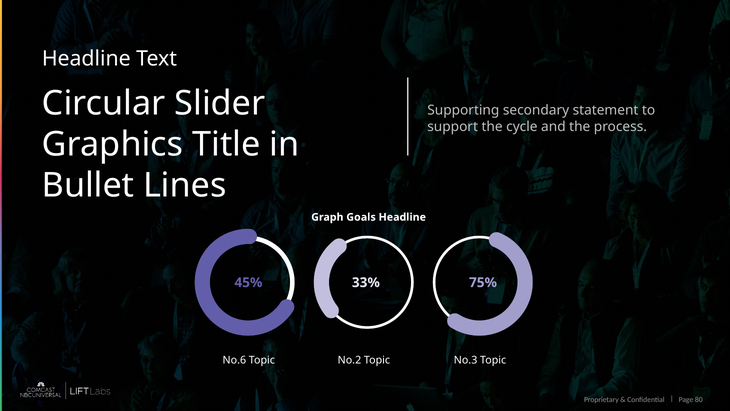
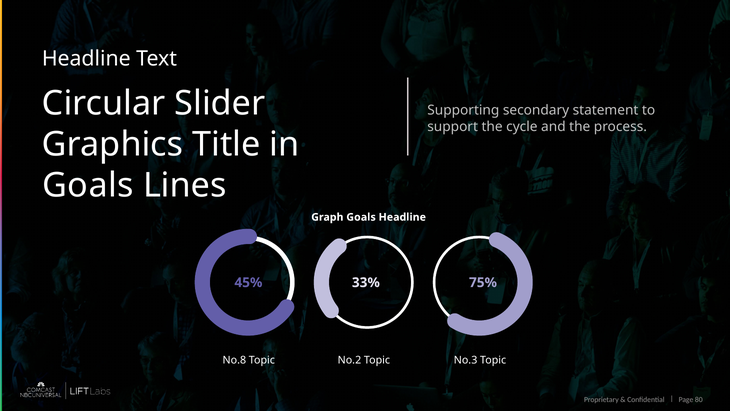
Bullet at (88, 185): Bullet -> Goals
No.6: No.6 -> No.8
